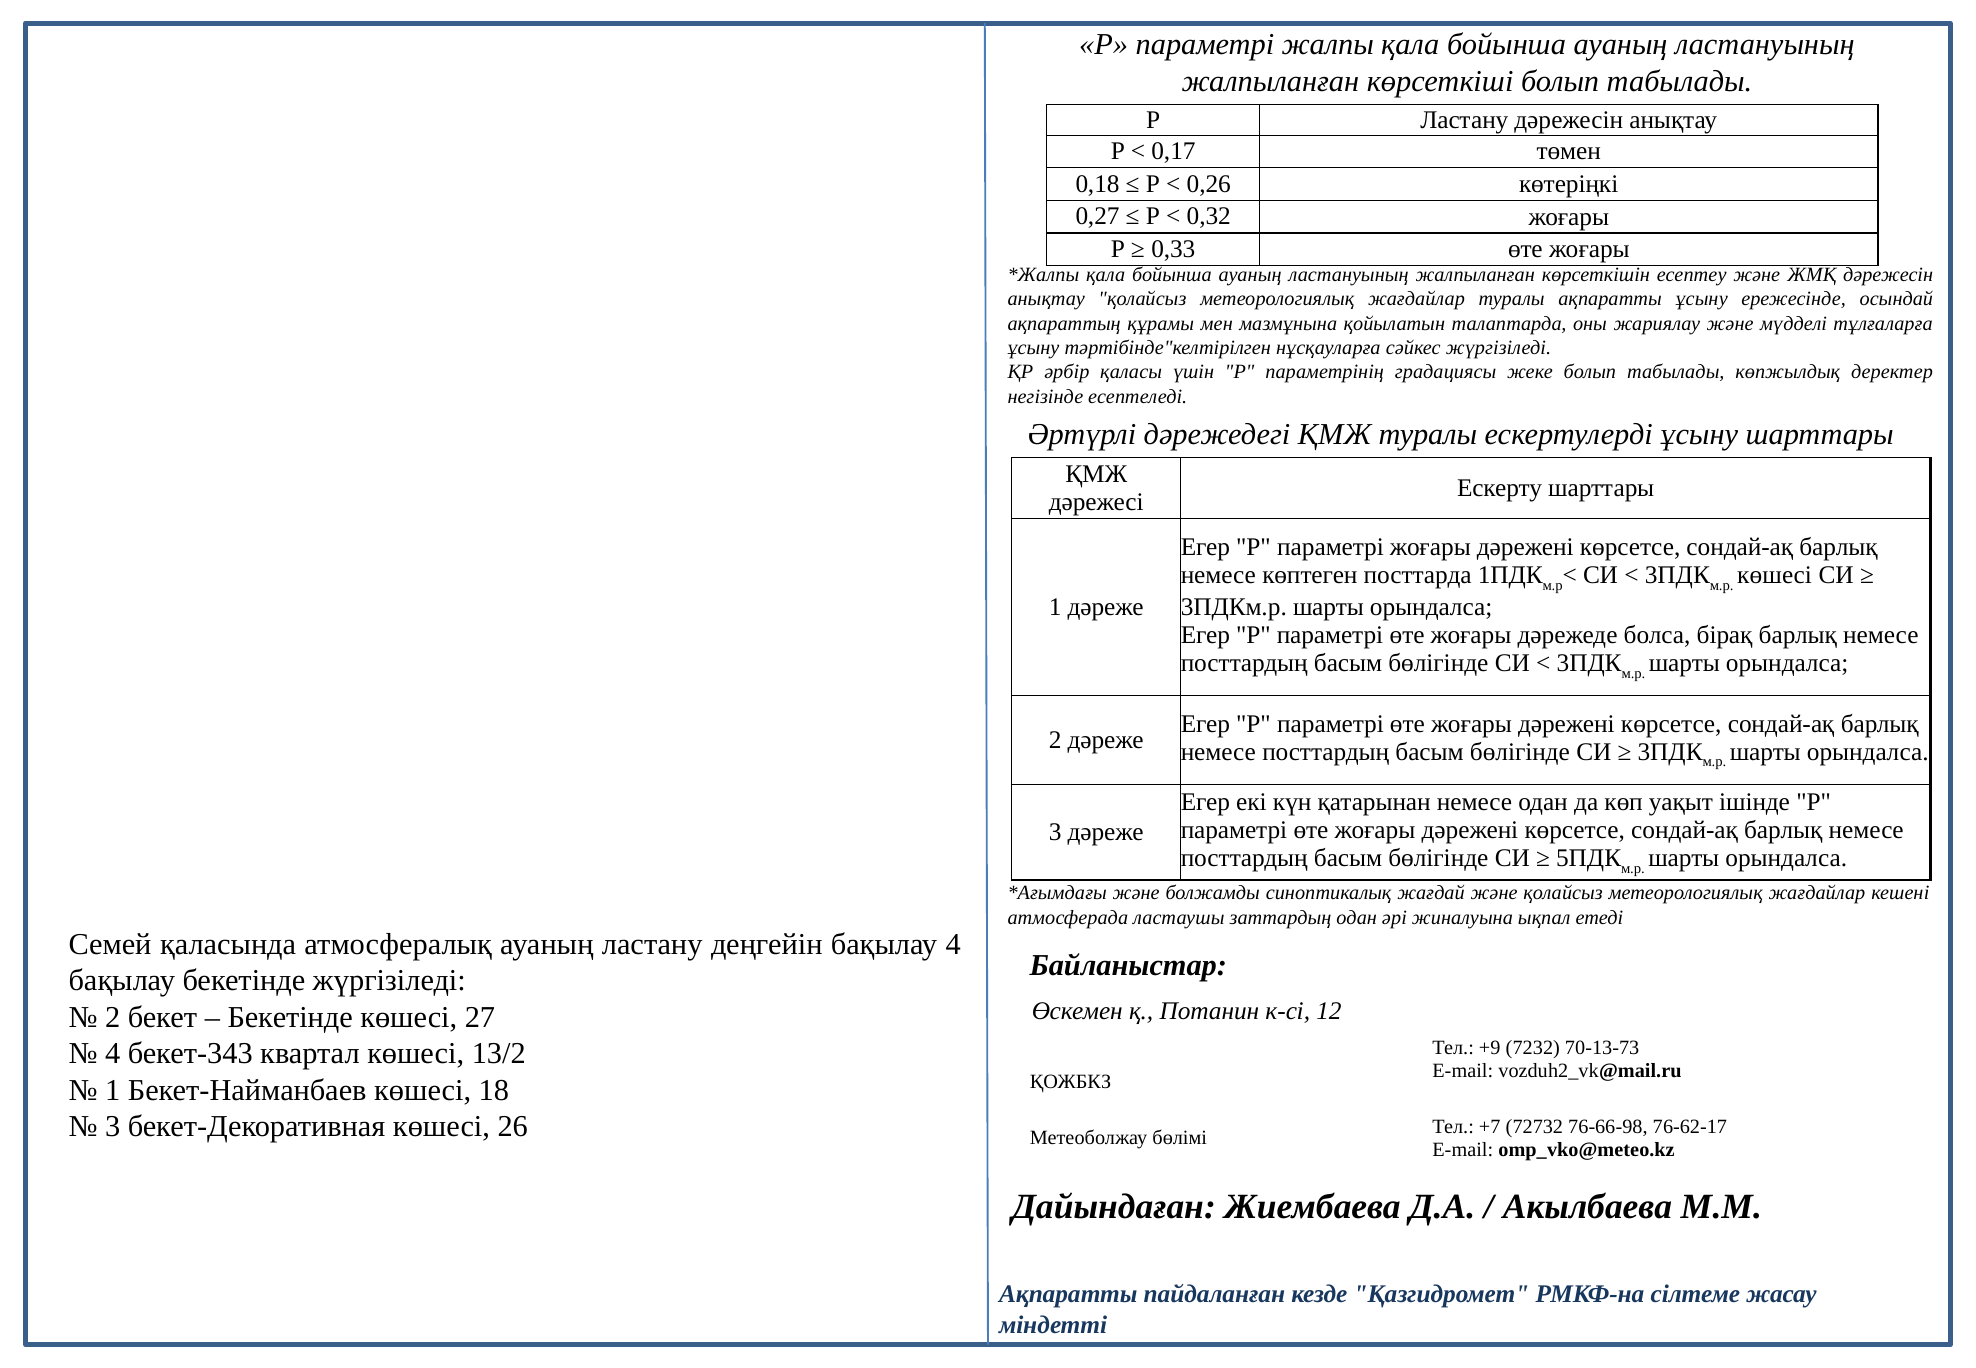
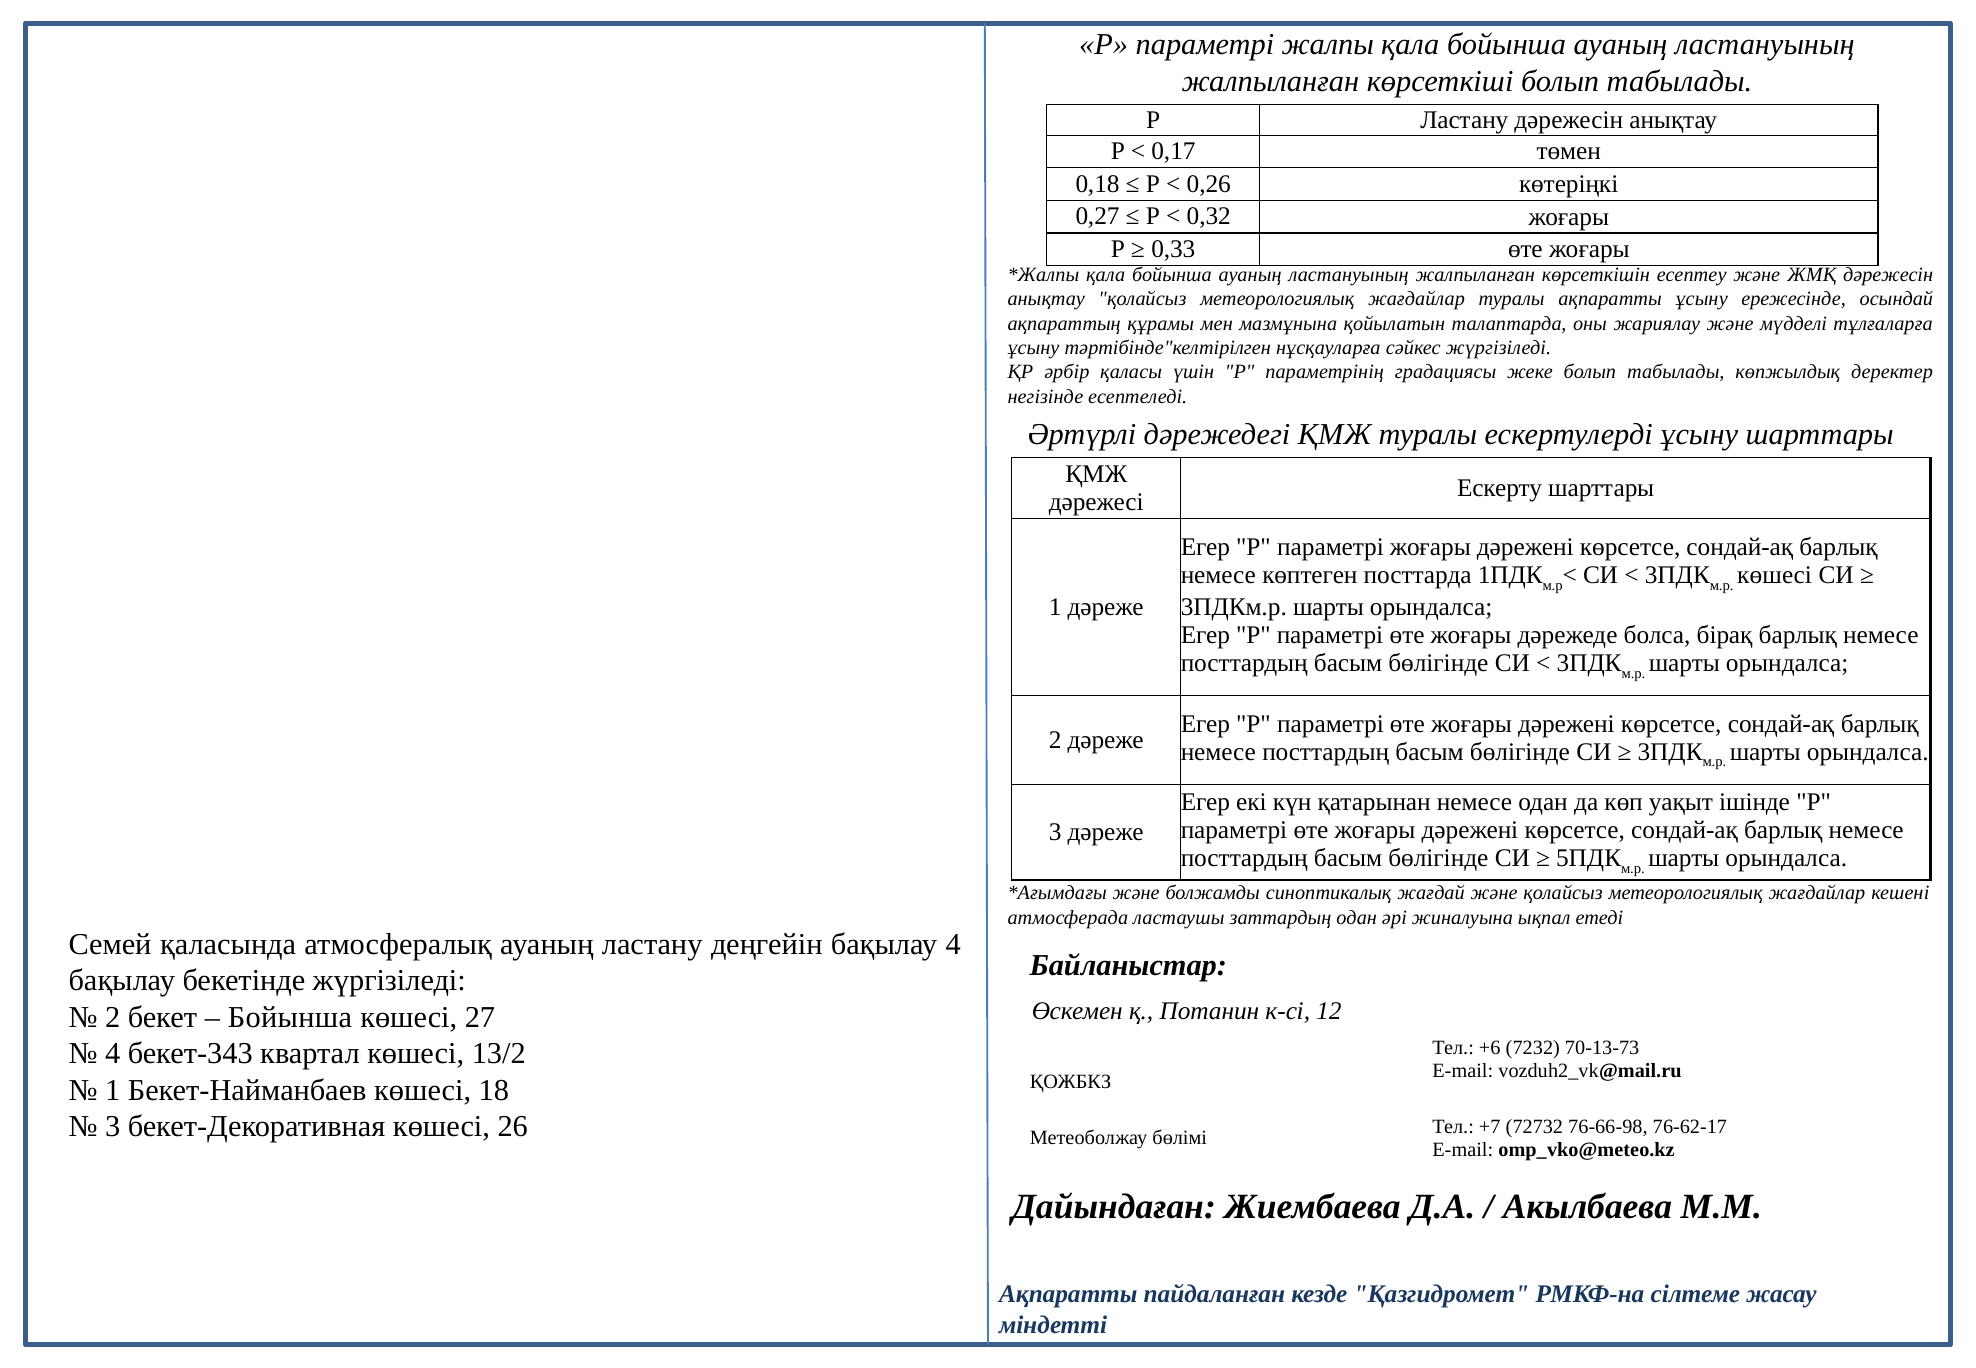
Бекетінде at (290, 1017): Бекетінде -> Бойынша
+9: +9 -> +6
